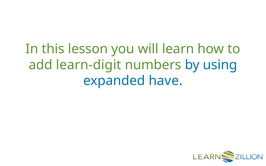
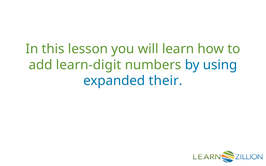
have: have -> their
